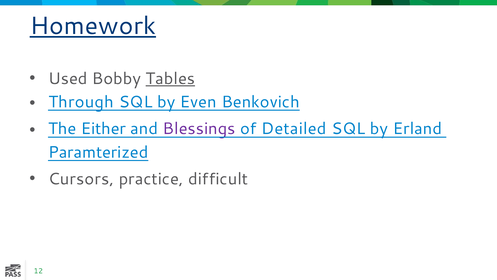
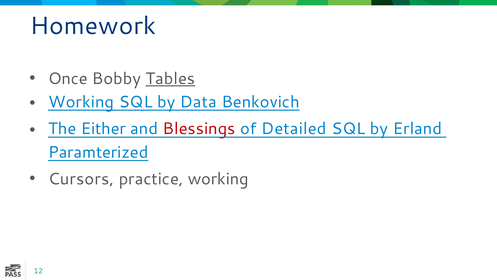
Homework underline: present -> none
Used: Used -> Once
Through at (81, 102): Through -> Working
Even: Even -> Data
Blessings colour: purple -> red
practice difficult: difficult -> working
